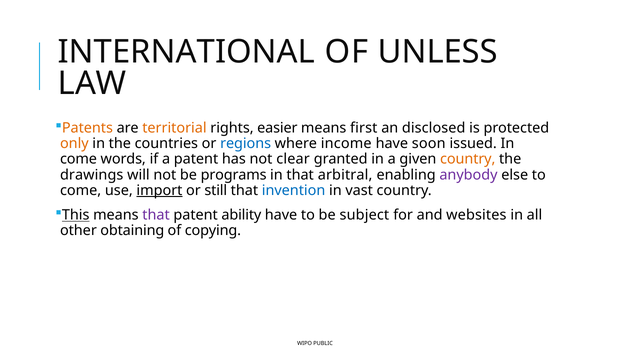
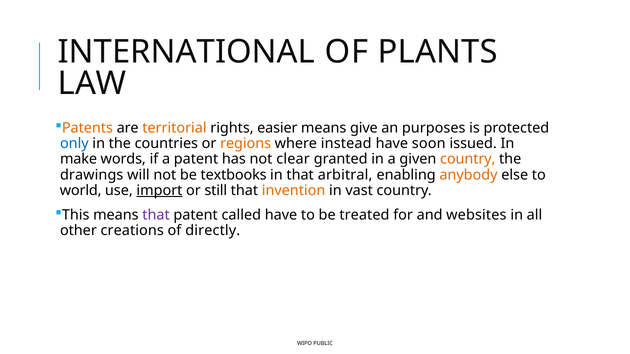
UNLESS: UNLESS -> PLANTS
first: first -> give
disclosed: disclosed -> purposes
only colour: orange -> blue
regions colour: blue -> orange
income: income -> instead
come at (79, 159): come -> make
programs: programs -> textbooks
anybody colour: purple -> orange
come at (81, 191): come -> world
invention colour: blue -> orange
This underline: present -> none
ability: ability -> called
subject: subject -> treated
obtaining: obtaining -> creations
copying: copying -> directly
